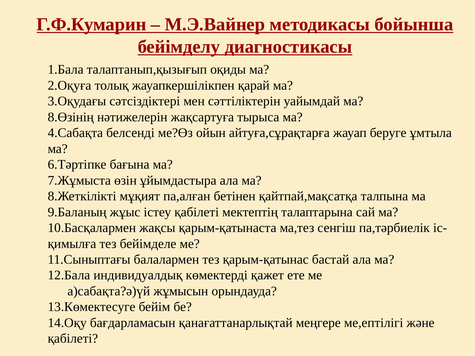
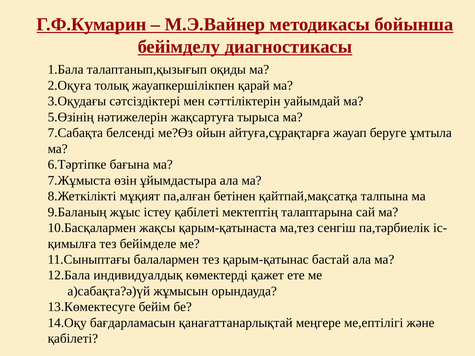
8.Өзінің: 8.Өзінің -> 5.Өзінің
4.Сабақта: 4.Сабақта -> 7.Сабақта
